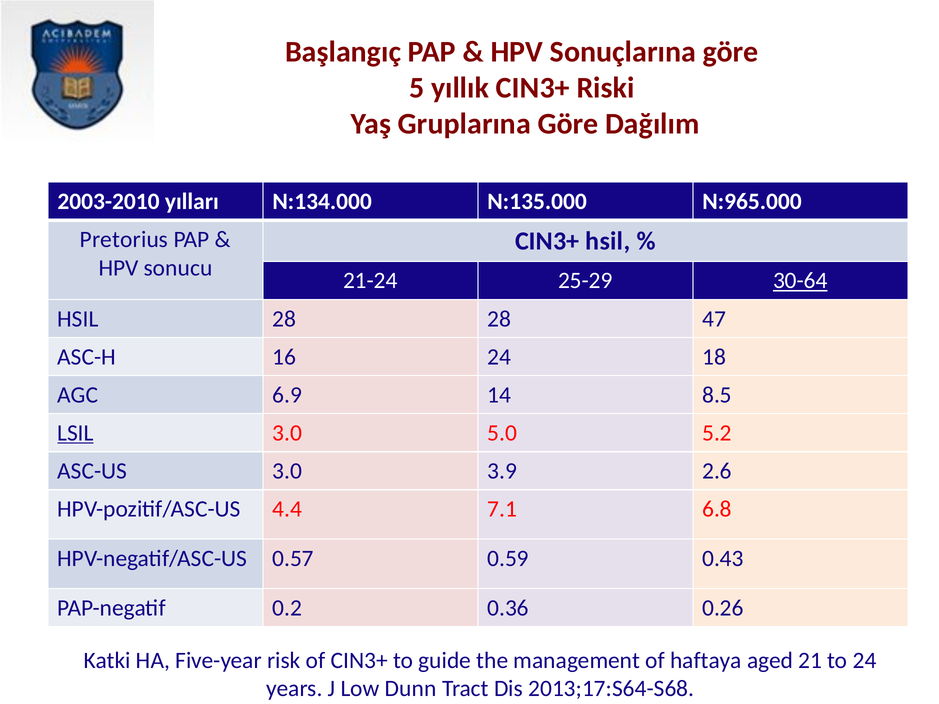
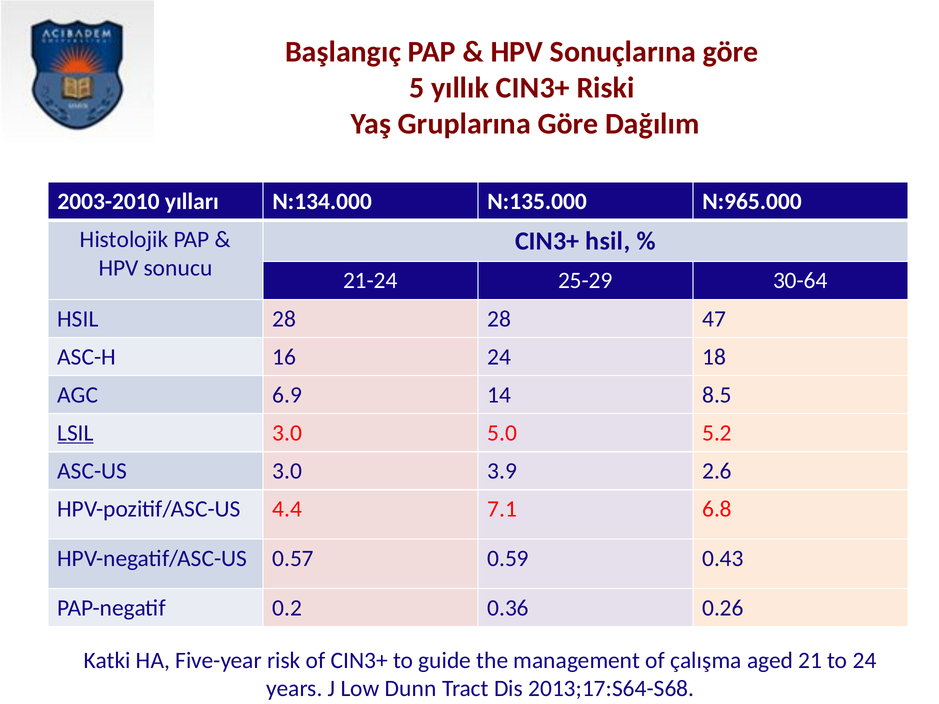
Pretorius: Pretorius -> Histolojik
30-64 underline: present -> none
haftaya: haftaya -> çalışma
